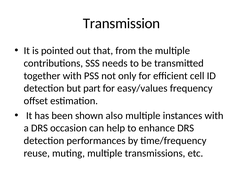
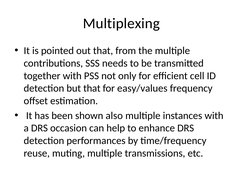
Transmission: Transmission -> Multiplexing
but part: part -> that
